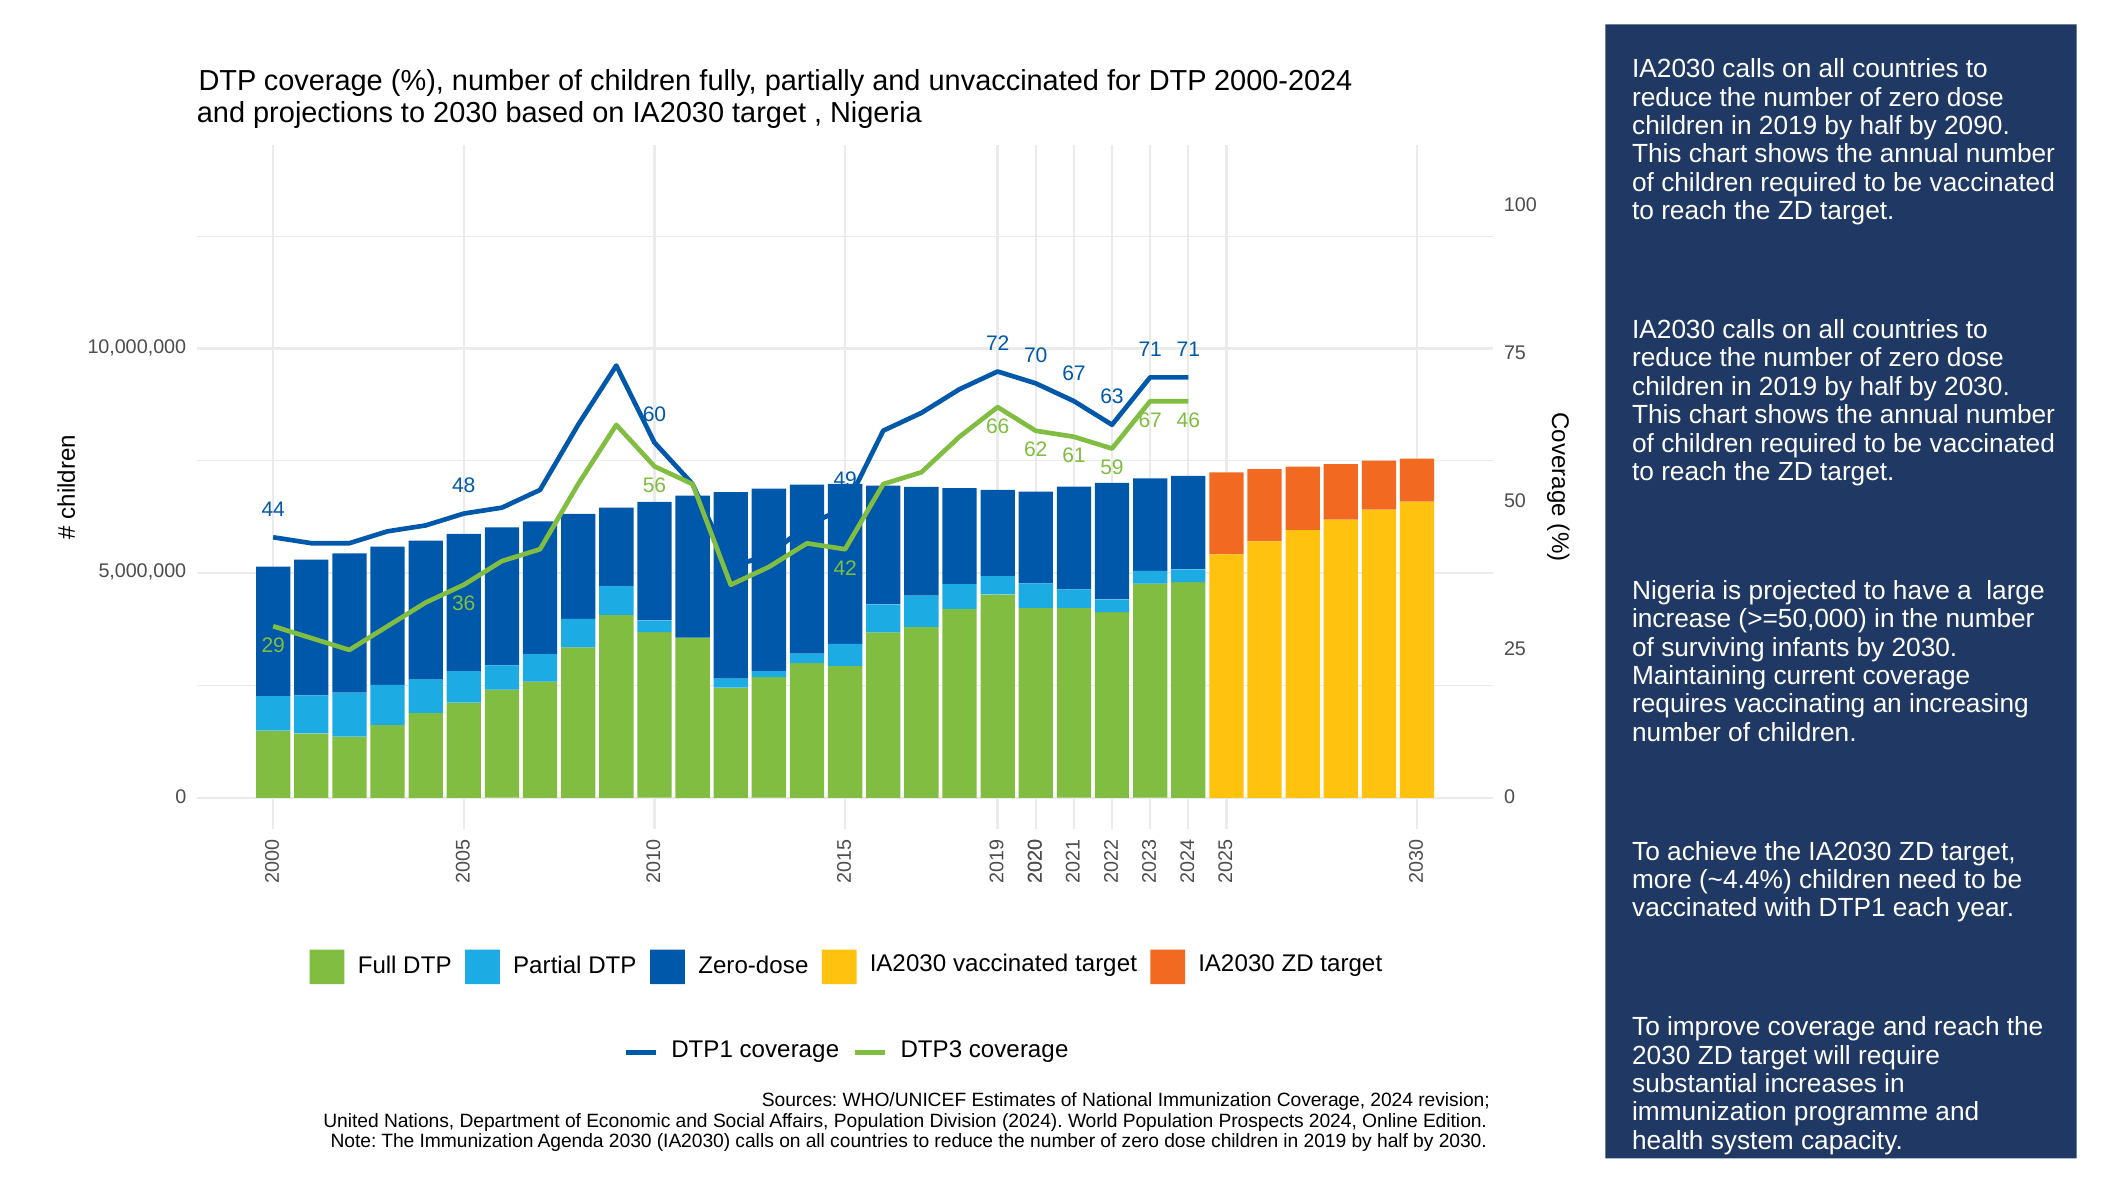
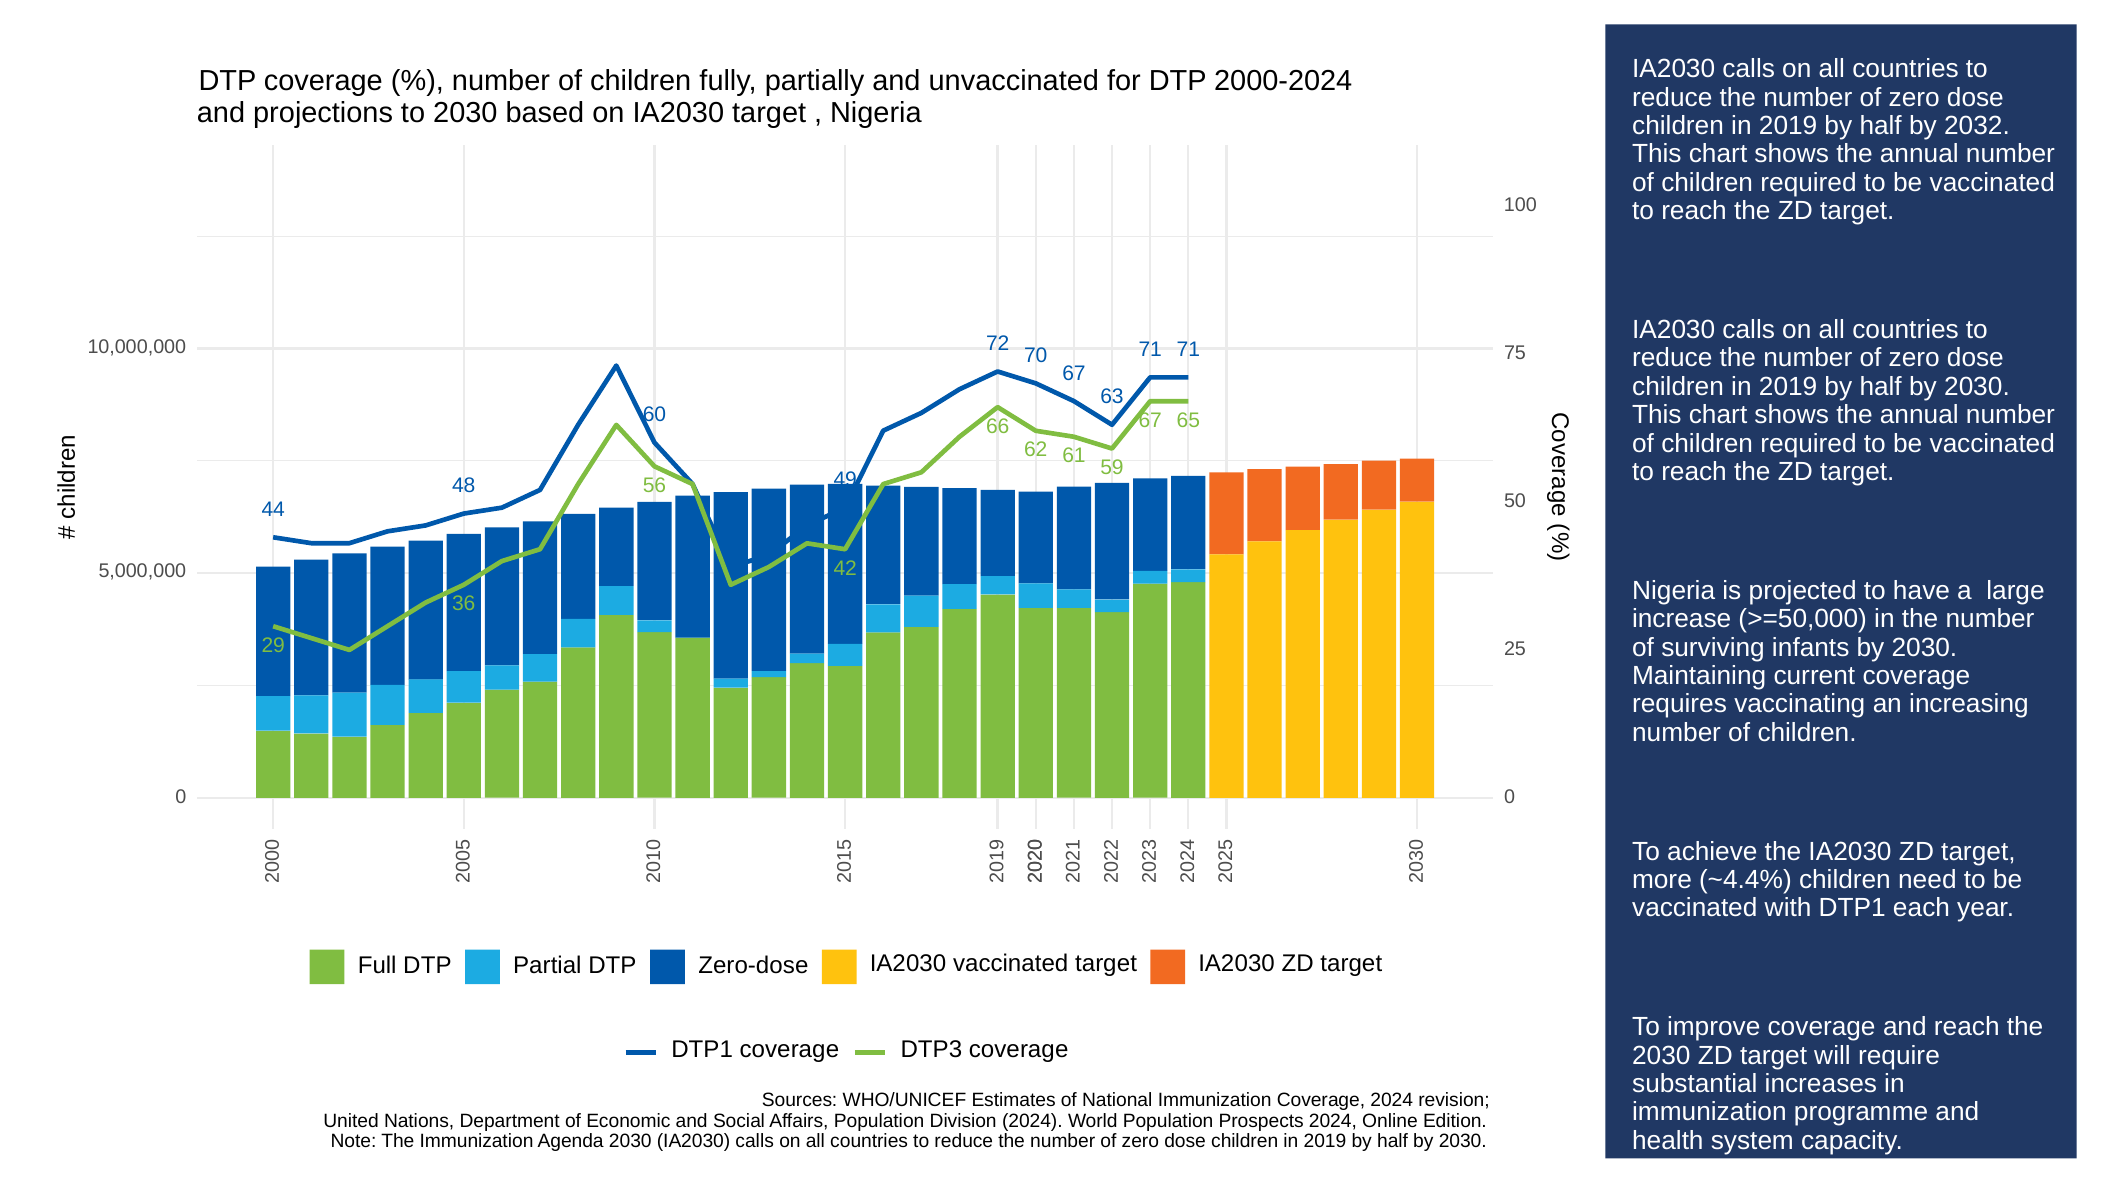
2090: 2090 -> 2032
46: 46 -> 65
